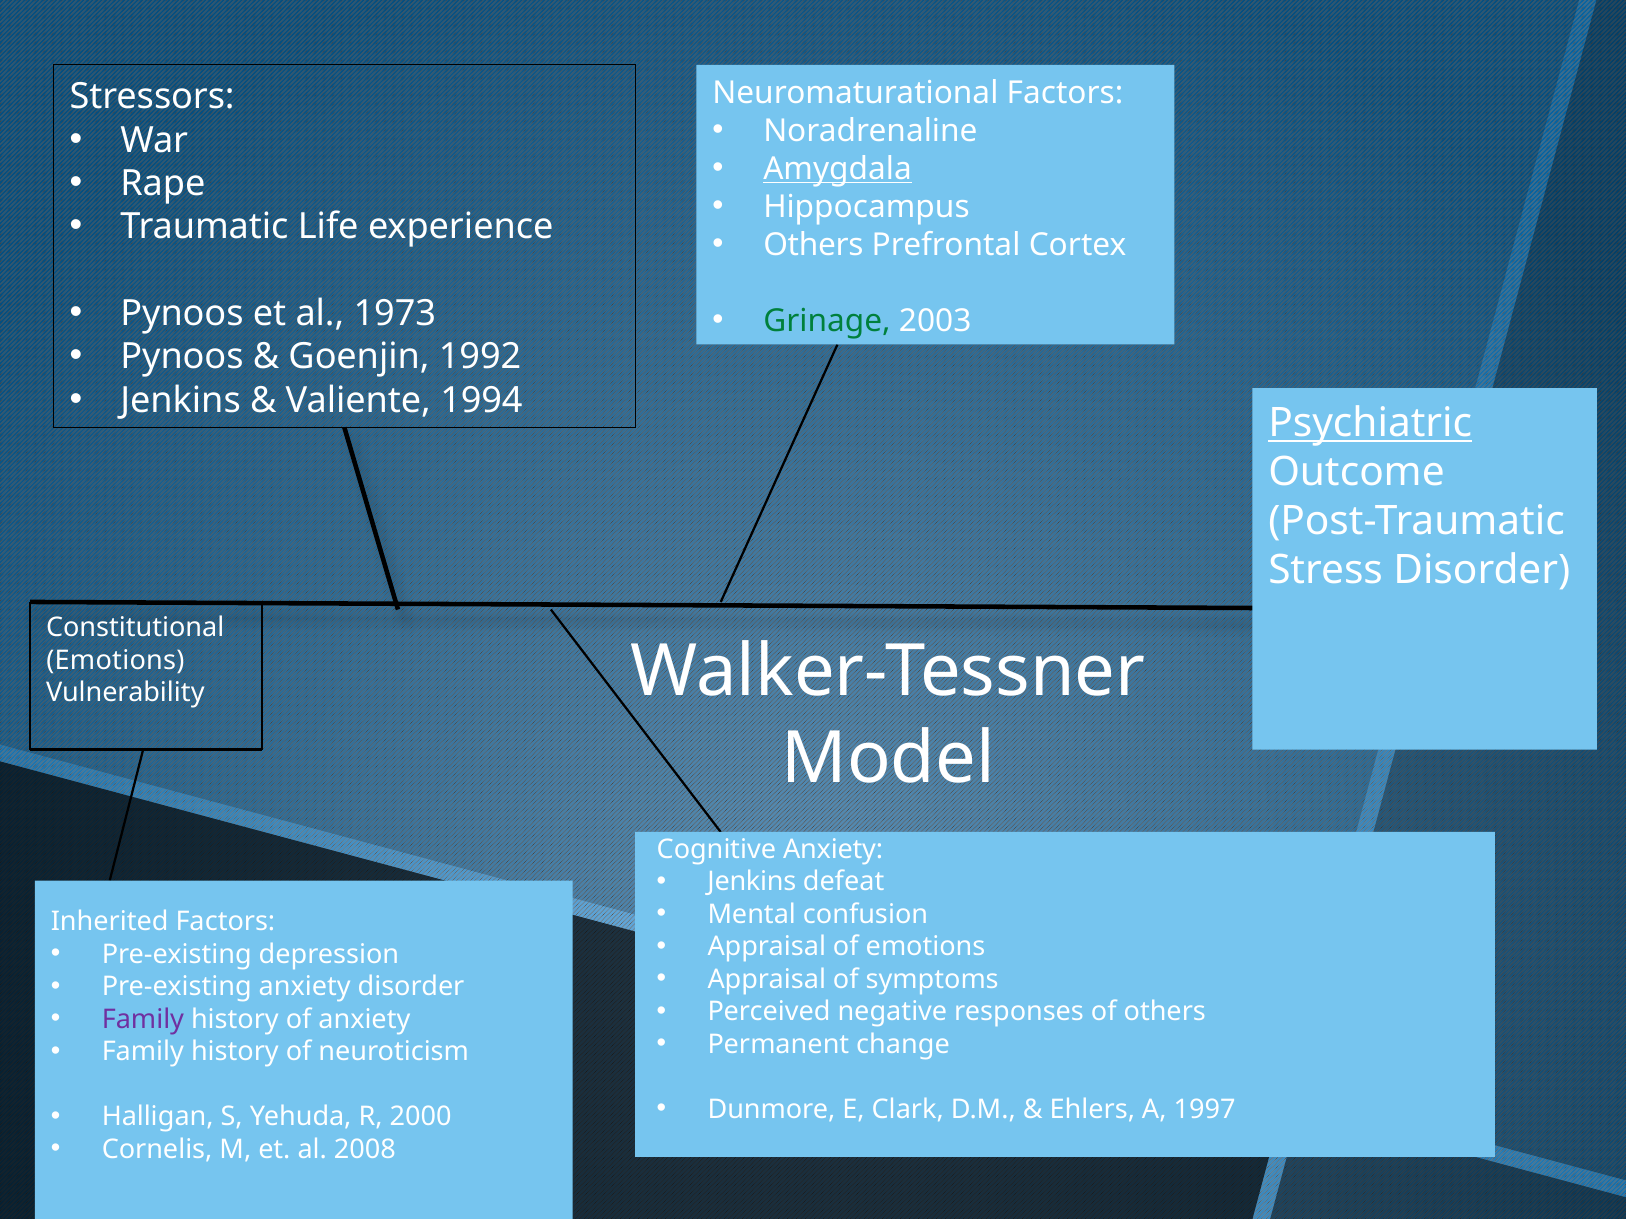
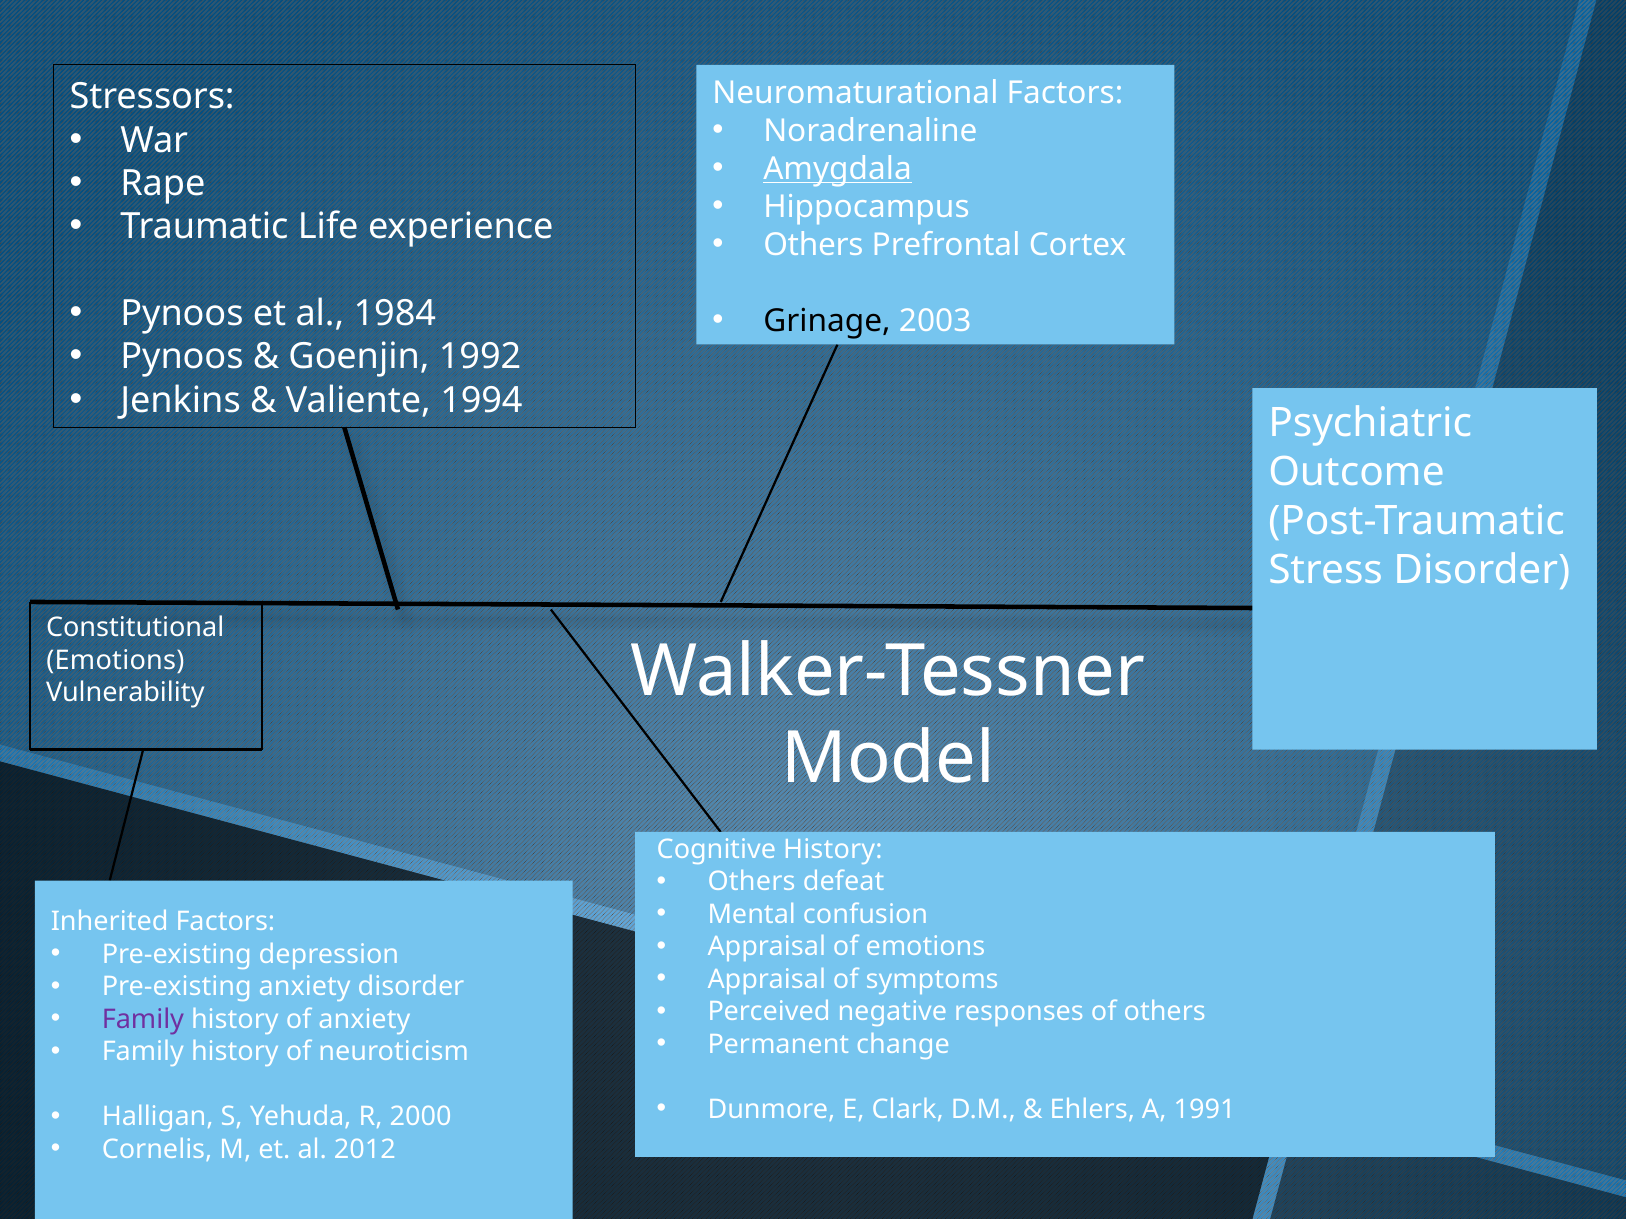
1973: 1973 -> 1984
Grinage colour: green -> black
Psychiatric underline: present -> none
Cognitive Anxiety: Anxiety -> History
Jenkins at (752, 882): Jenkins -> Others
1997: 1997 -> 1991
2008: 2008 -> 2012
